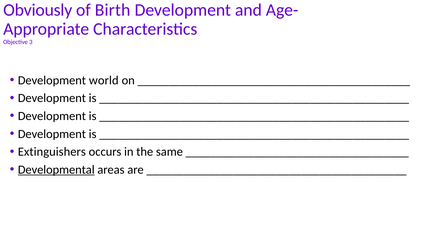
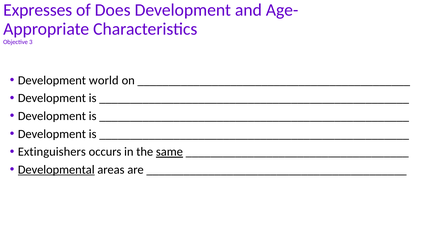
Obviously: Obviously -> Expresses
Birth: Birth -> Does
same underline: none -> present
